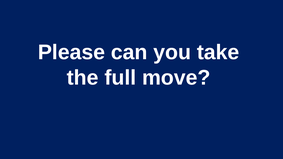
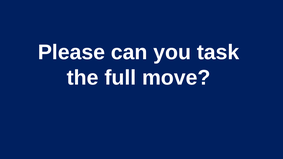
take: take -> task
